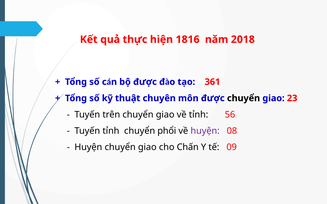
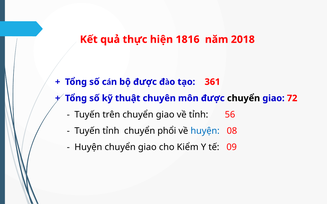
23: 23 -> 72
huyện at (205, 131) colour: purple -> blue
Chấn: Chấn -> Kiểm
